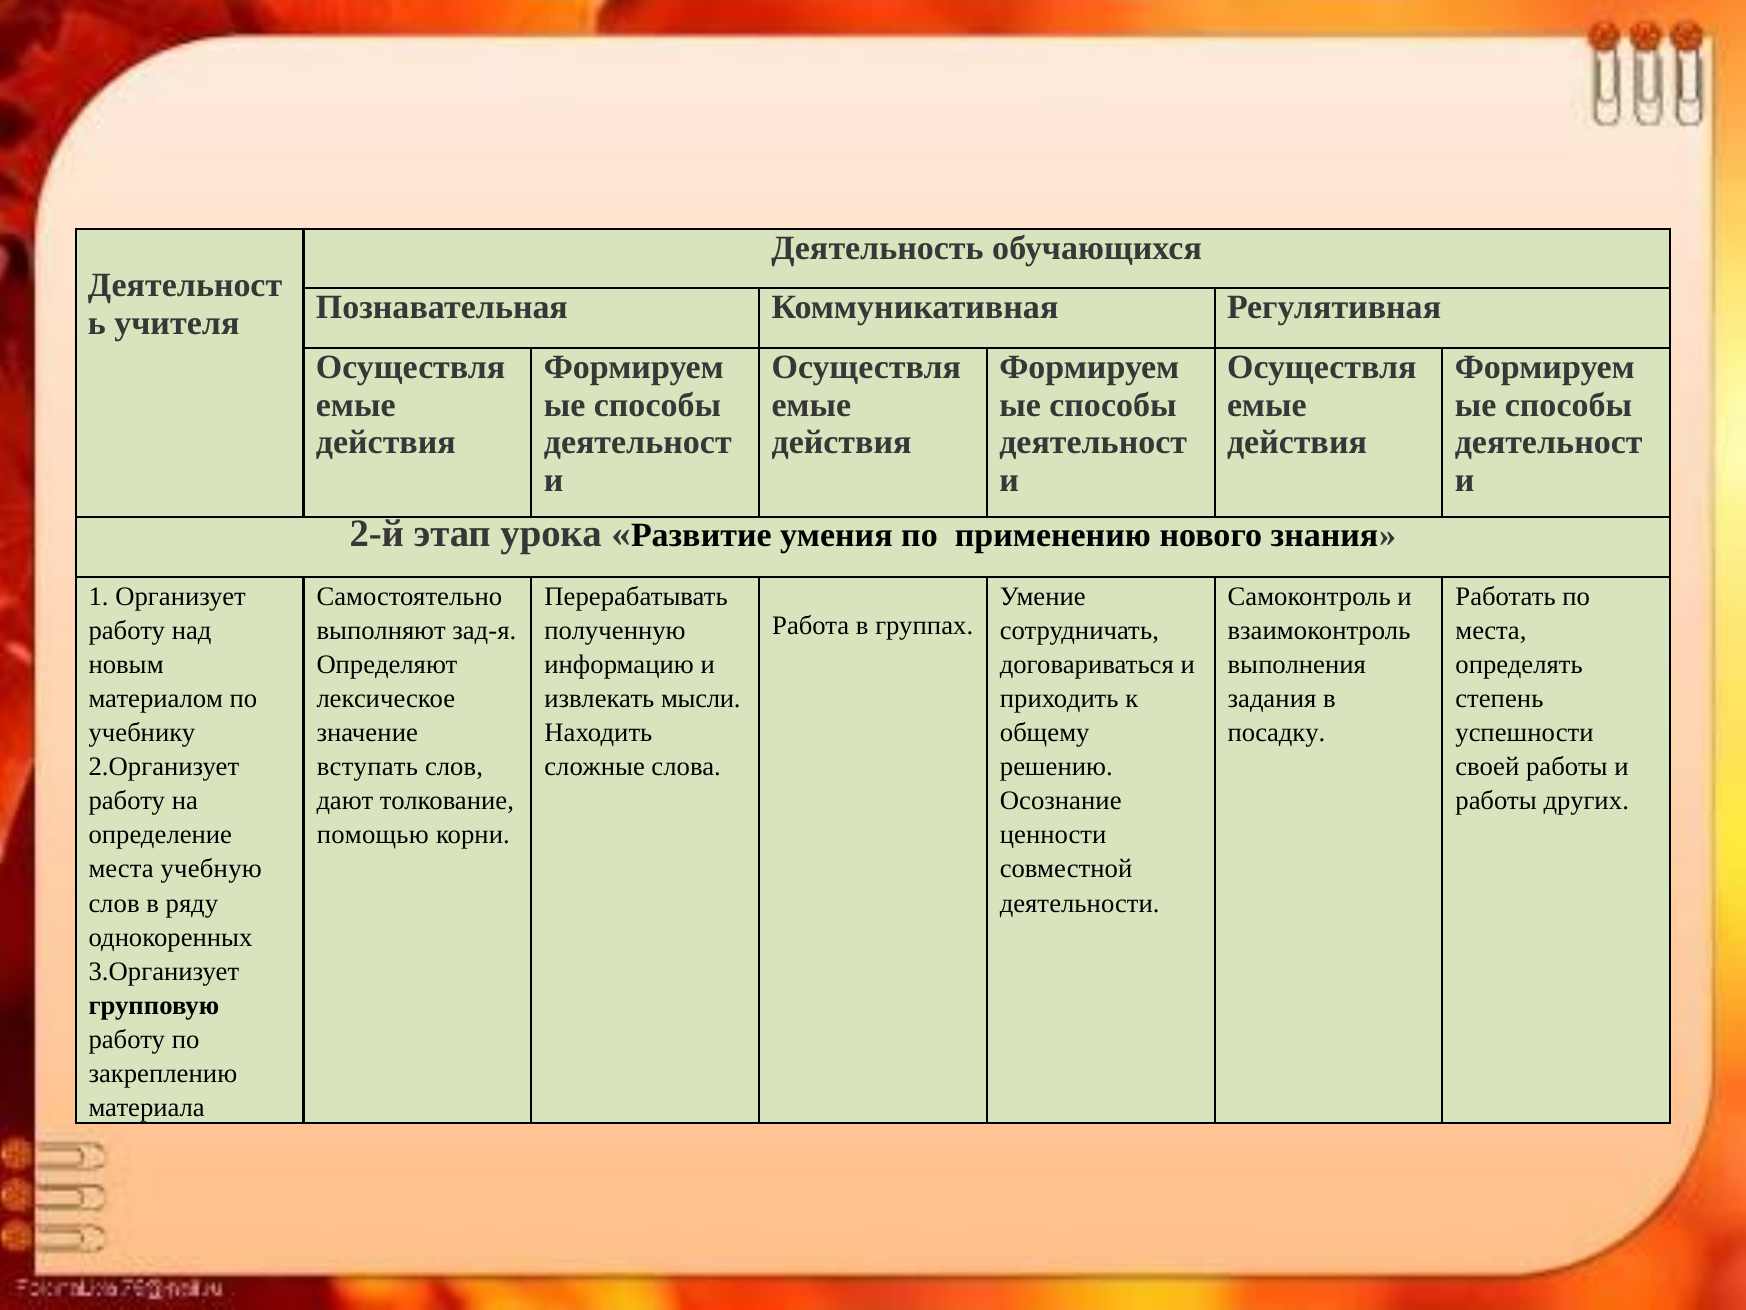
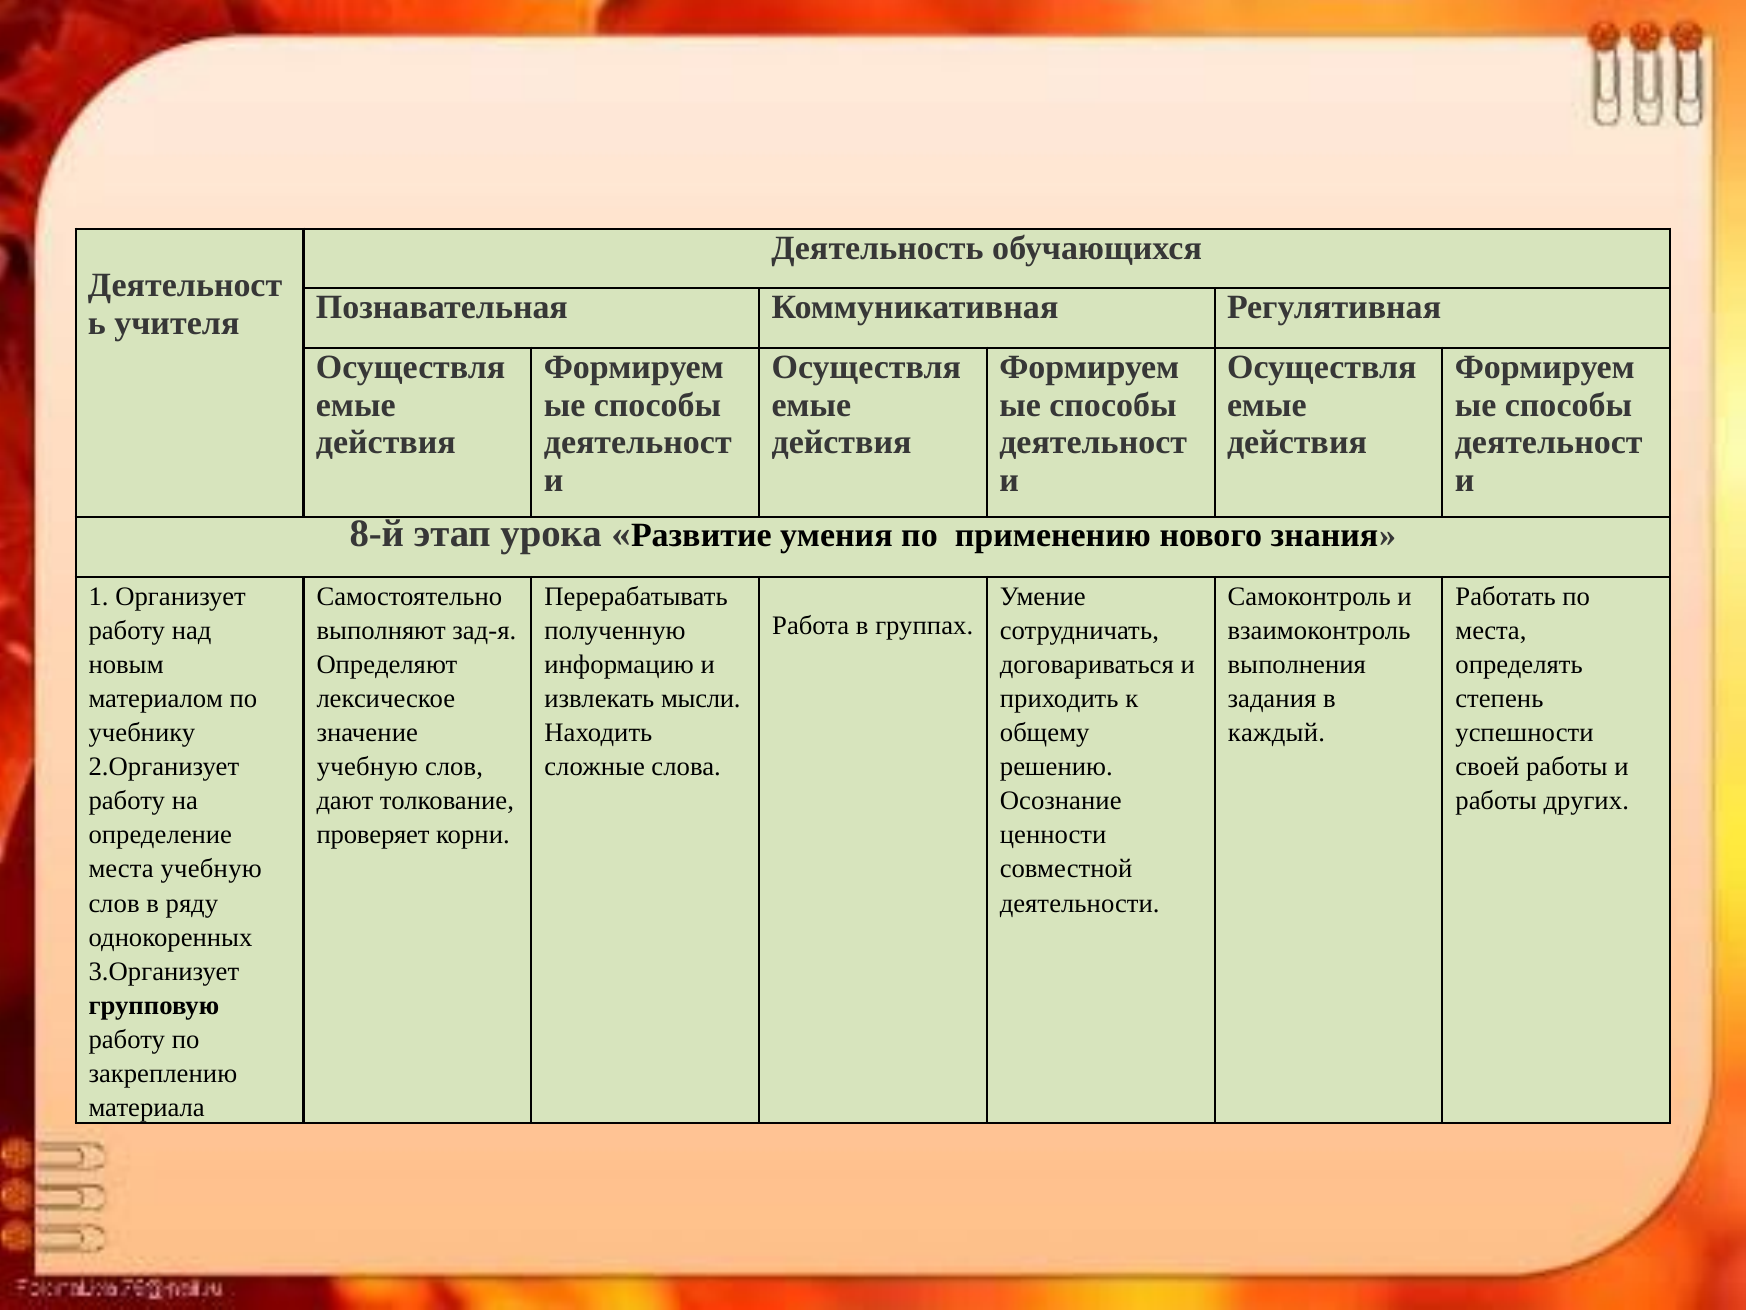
2-й: 2-й -> 8-й
посадку: посадку -> каждый
вступать at (367, 767): вступать -> учебную
помощью: помощью -> проверяет
